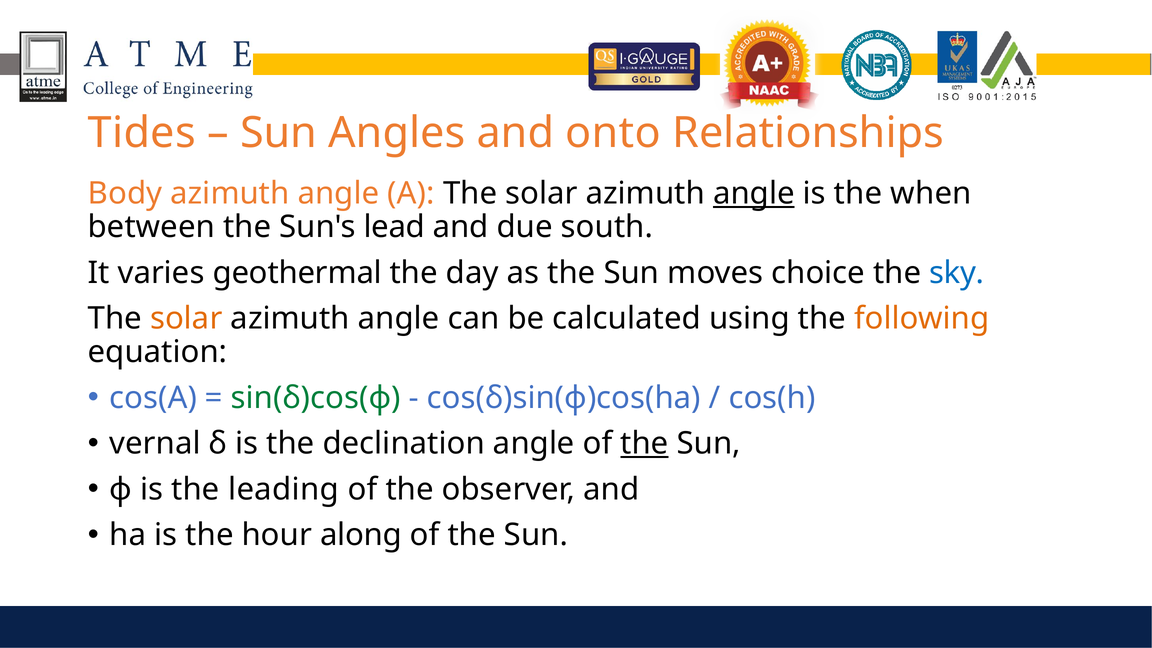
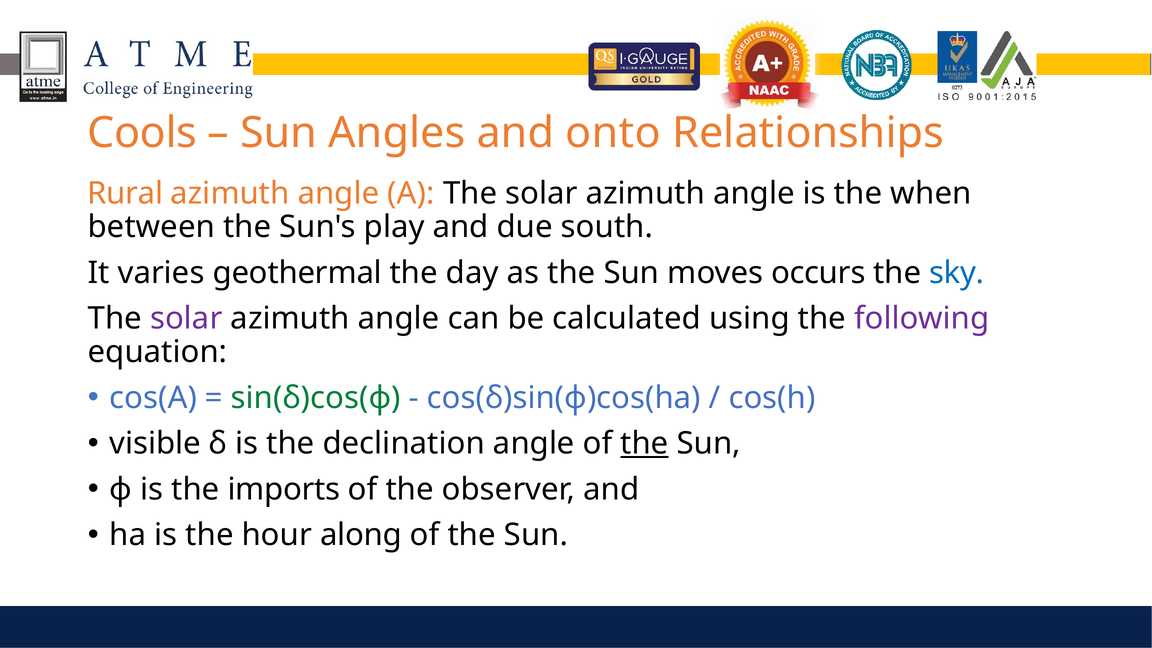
Tides: Tides -> Cools
Body: Body -> Rural
angle at (754, 193) underline: present -> none
lead: lead -> play
choice: choice -> occurs
solar at (186, 318) colour: orange -> purple
following colour: orange -> purple
vernal: vernal -> visible
leading: leading -> imports
